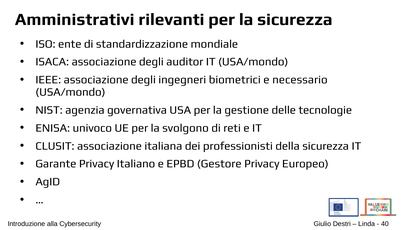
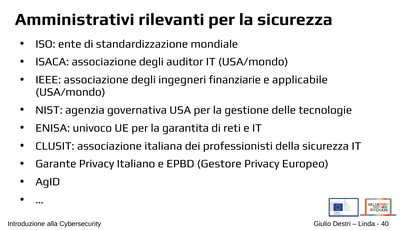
biometrici: biometrici -> finanziarie
necessario: necessario -> applicabile
svolgono: svolgono -> garantita
